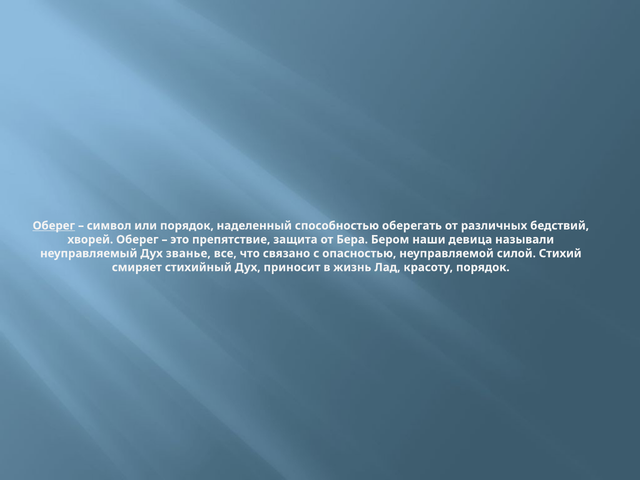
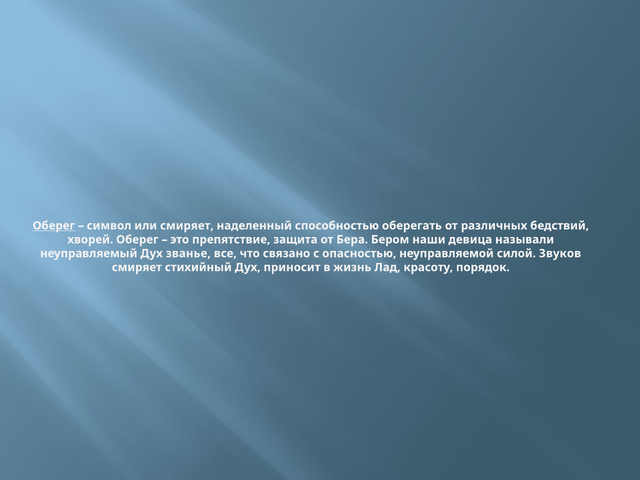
или порядок: порядок -> смиряет
Стихий: Стихий -> Звуков
